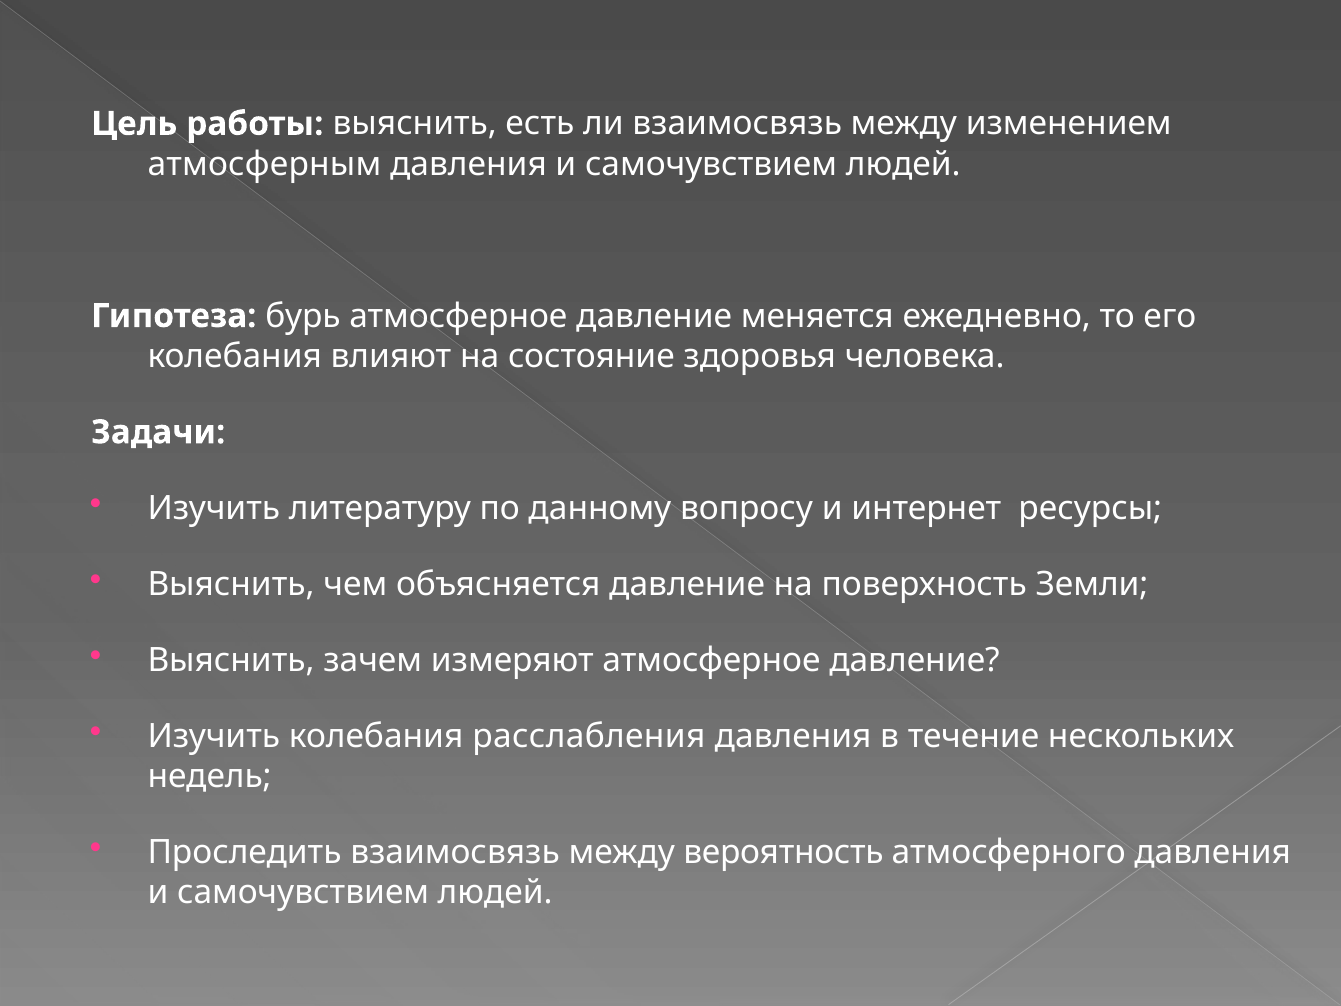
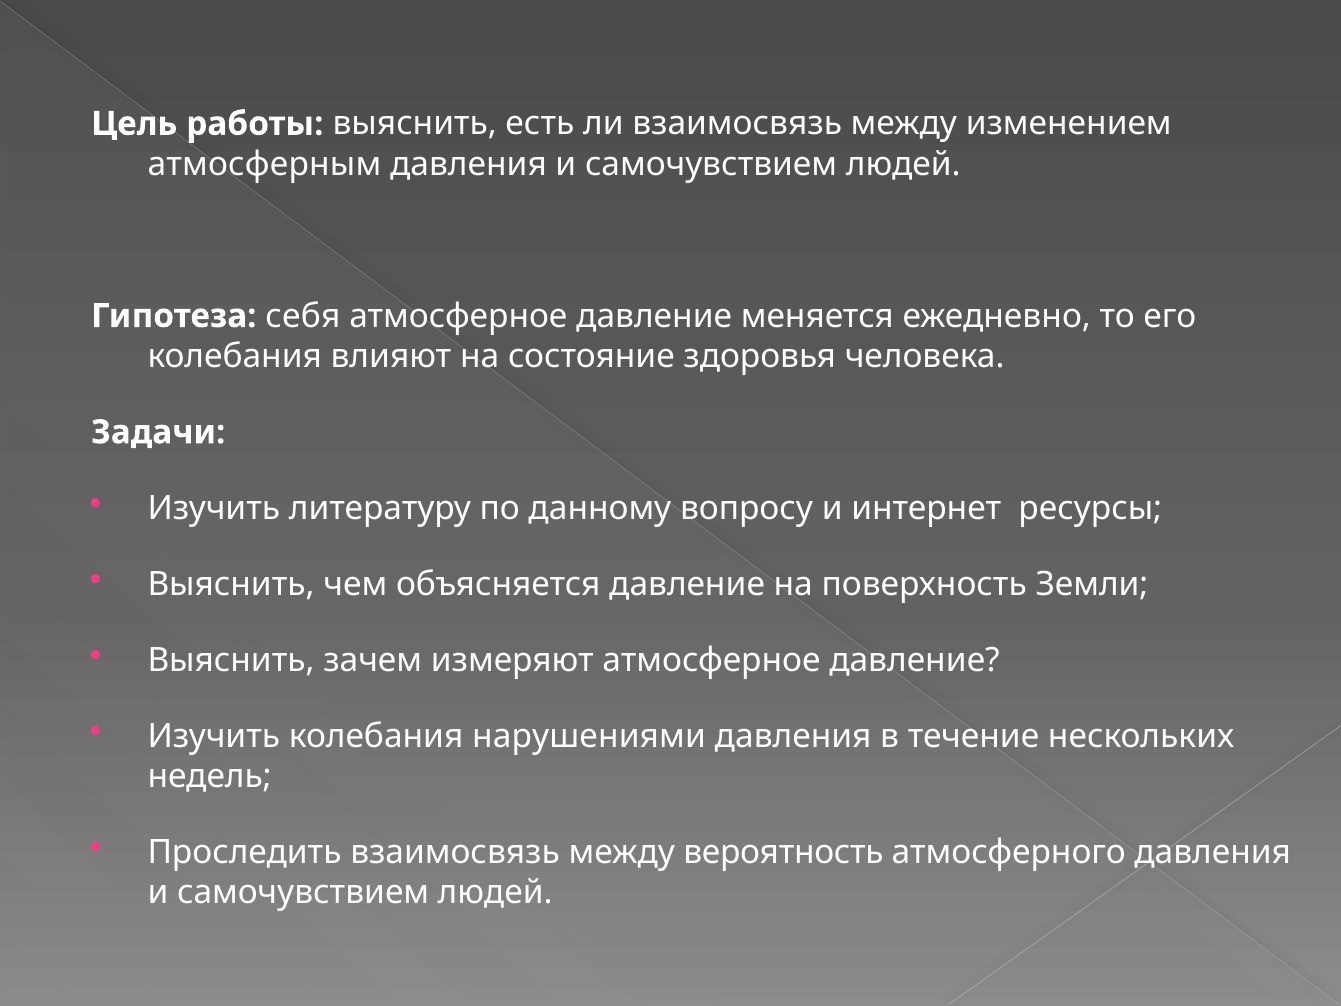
бурь: бурь -> себя
расслабления: расслабления -> нарушениями
